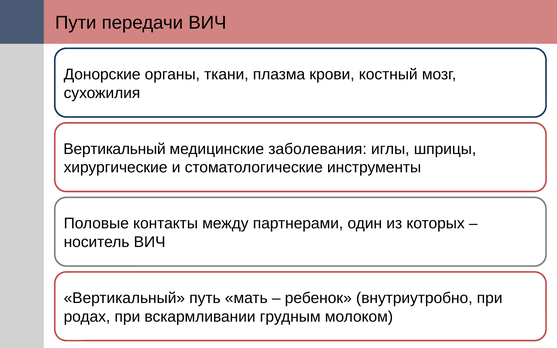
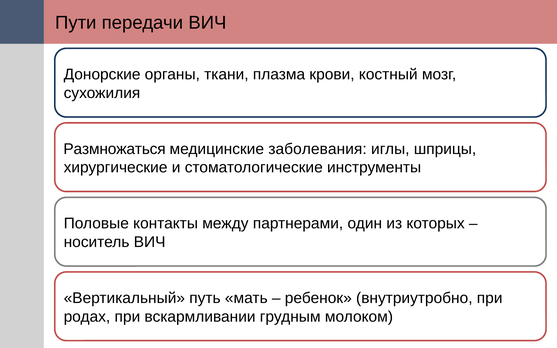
Вертикальный at (115, 149): Вертикальный -> Размножаться
